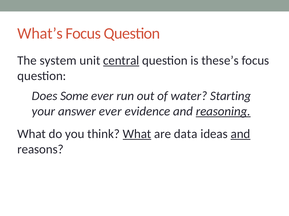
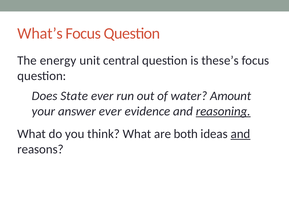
system: system -> energy
central underline: present -> none
Some: Some -> State
Starting: Starting -> Amount
What at (137, 134) underline: present -> none
data: data -> both
